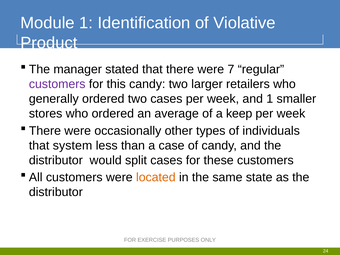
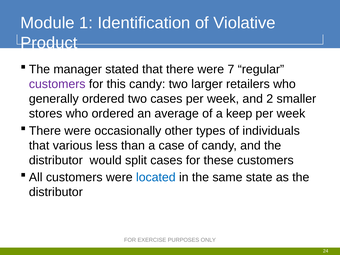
and 1: 1 -> 2
system: system -> various
located colour: orange -> blue
